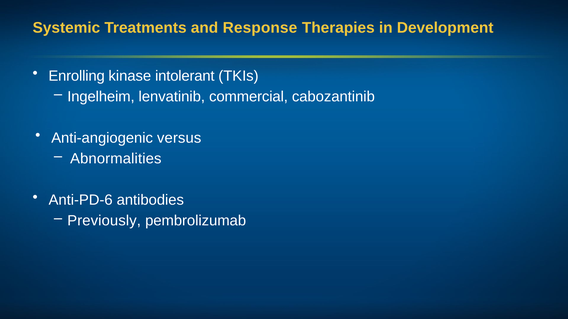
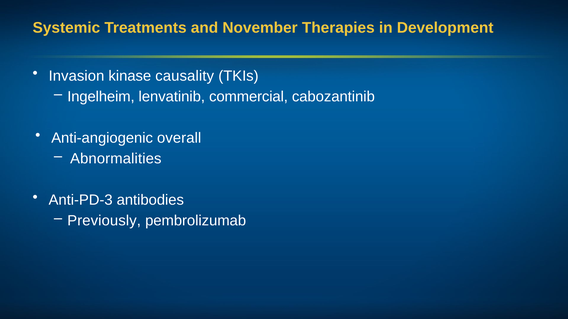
Response: Response -> November
Enrolling: Enrolling -> Invasion
intolerant: intolerant -> causality
versus: versus -> overall
Anti-PD-6: Anti-PD-6 -> Anti-PD-3
